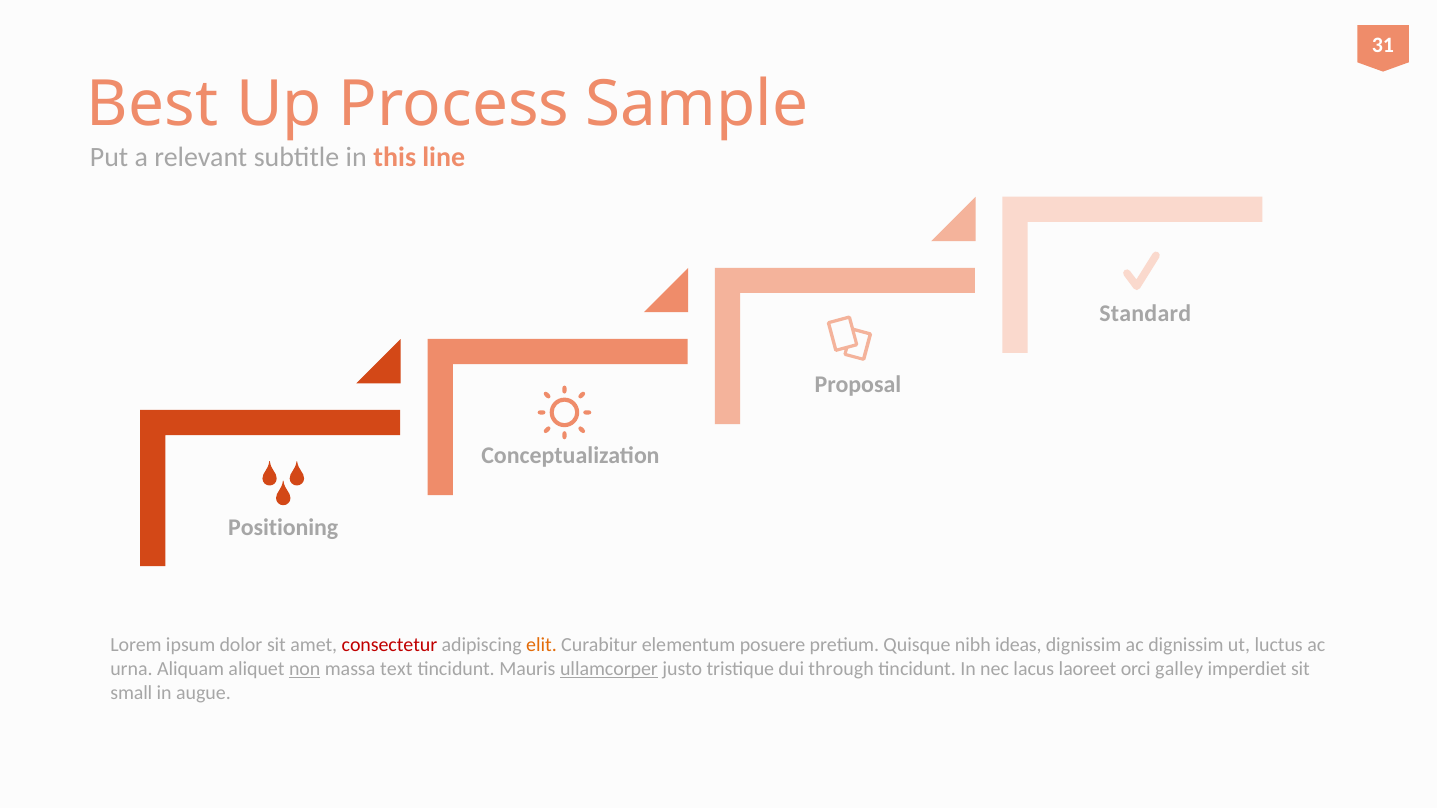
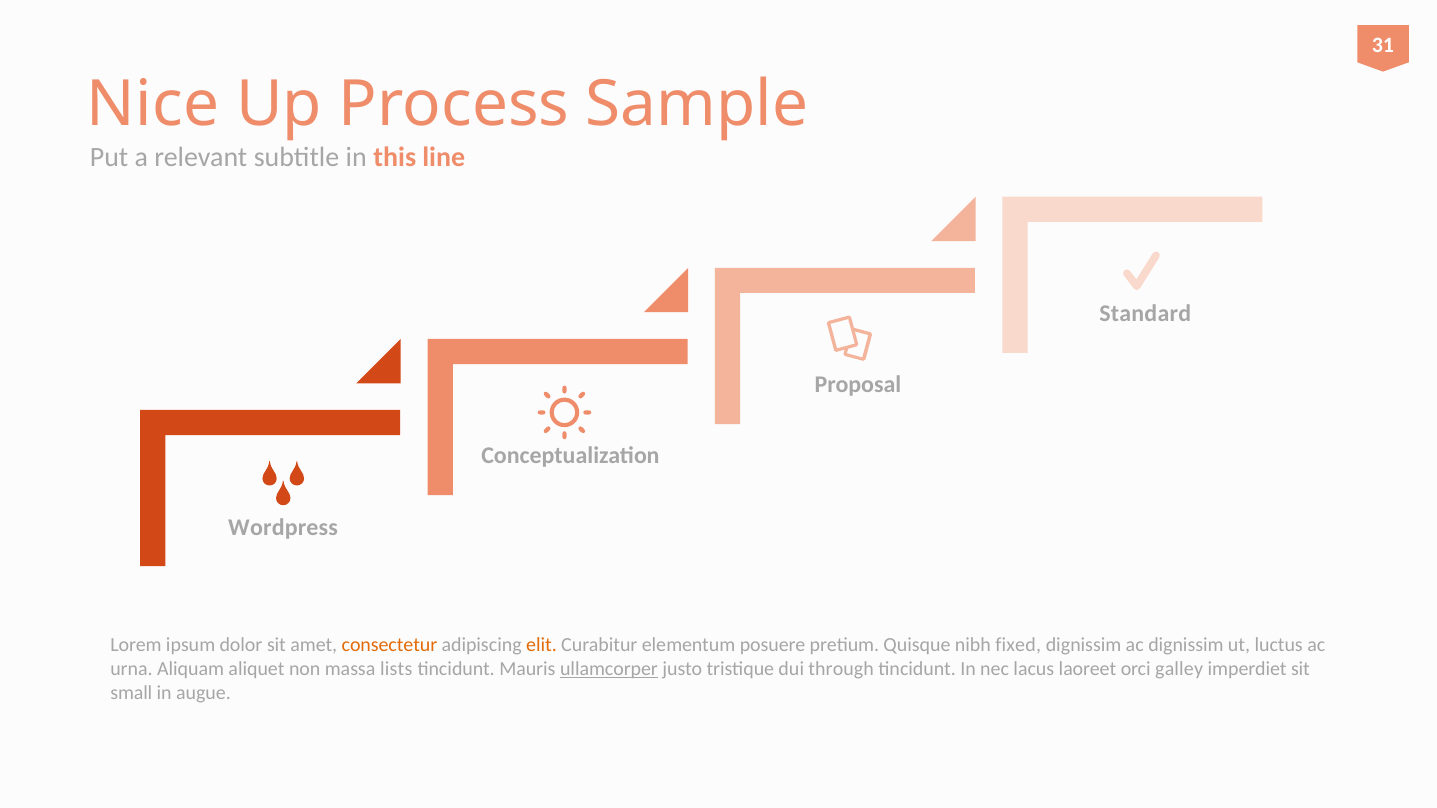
Best: Best -> Nice
Positioning: Positioning -> Wordpress
consectetur colour: red -> orange
ideas: ideas -> fixed
non underline: present -> none
text: text -> lists
